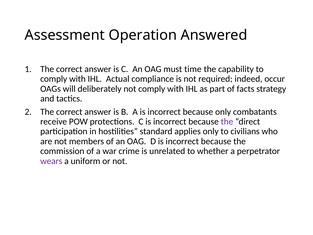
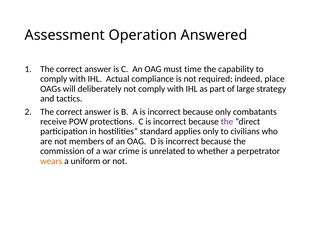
occur: occur -> place
facts: facts -> large
wears colour: purple -> orange
